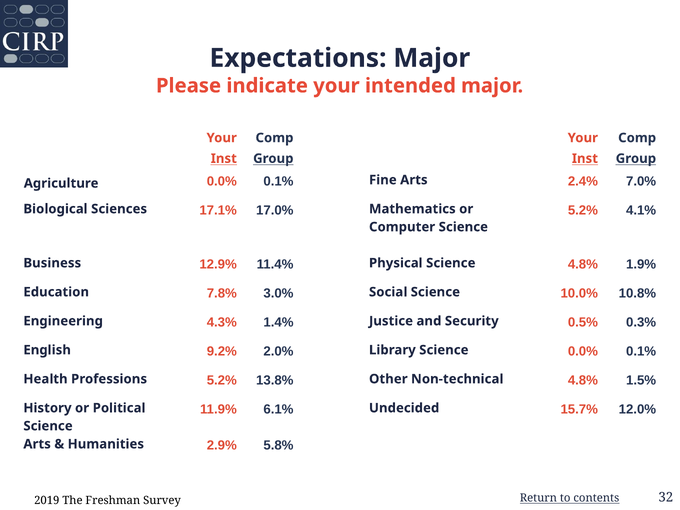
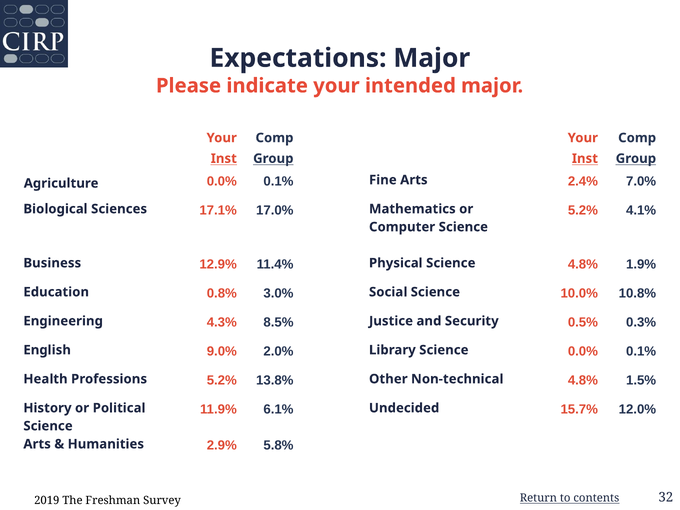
7.8%: 7.8% -> 0.8%
1.4%: 1.4% -> 8.5%
9.2%: 9.2% -> 9.0%
